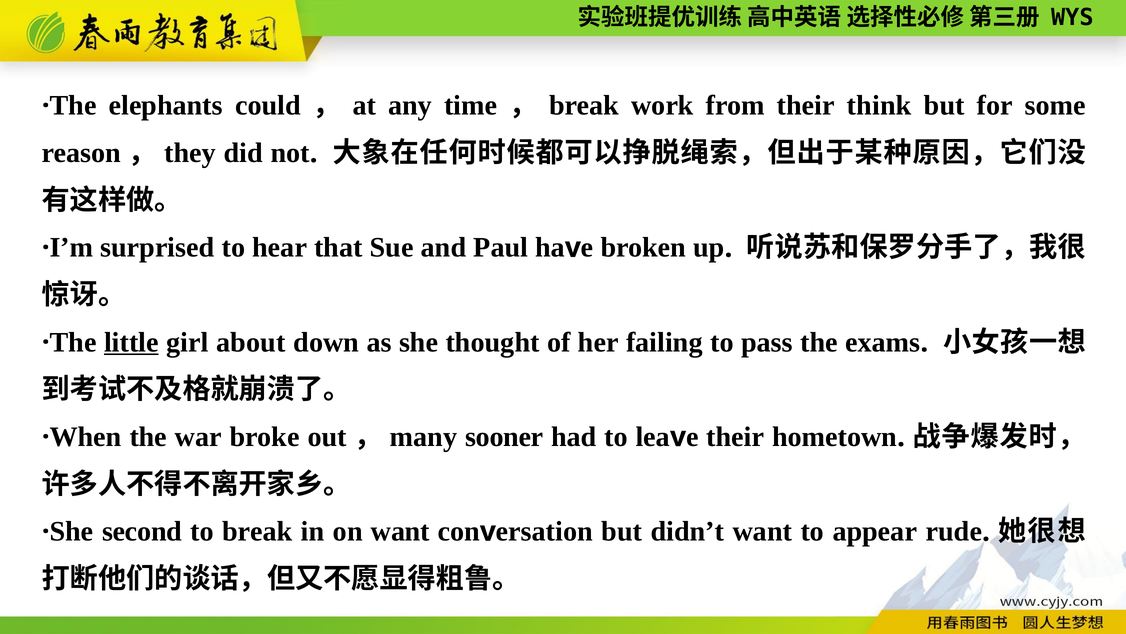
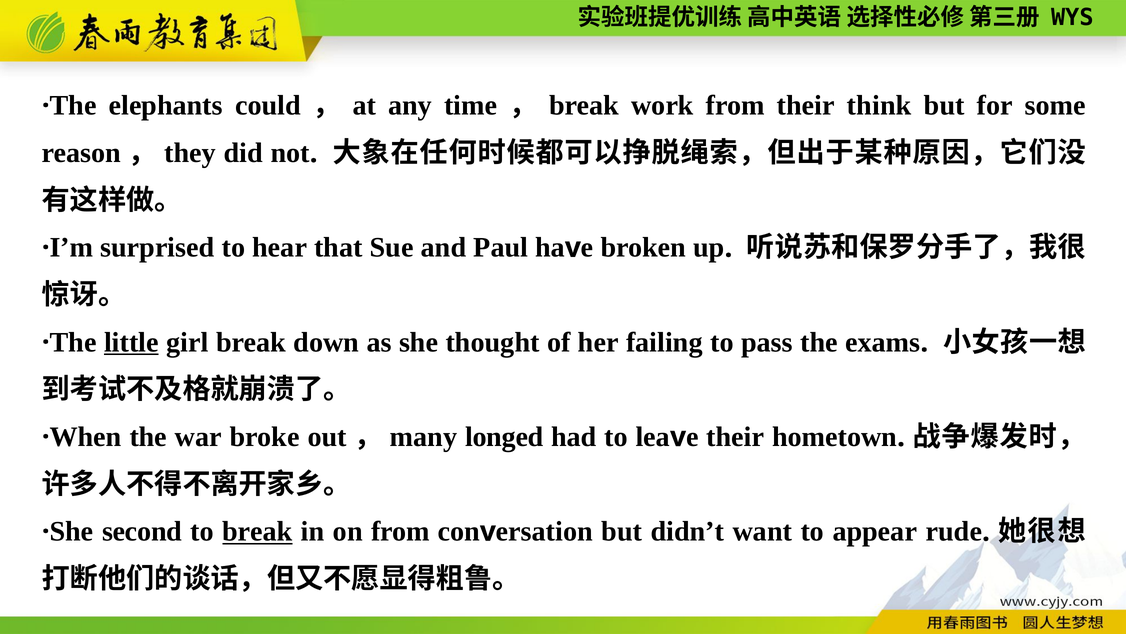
girl about: about -> break
sooner: sooner -> longed
break at (257, 531) underline: none -> present
on want: want -> from
